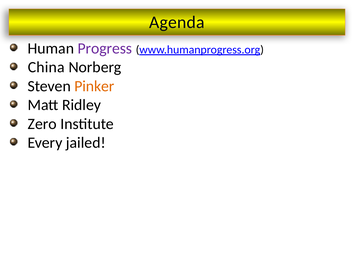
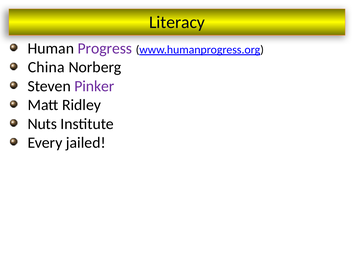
Agenda: Agenda -> Literacy
Pinker colour: orange -> purple
Zero: Zero -> Nuts
